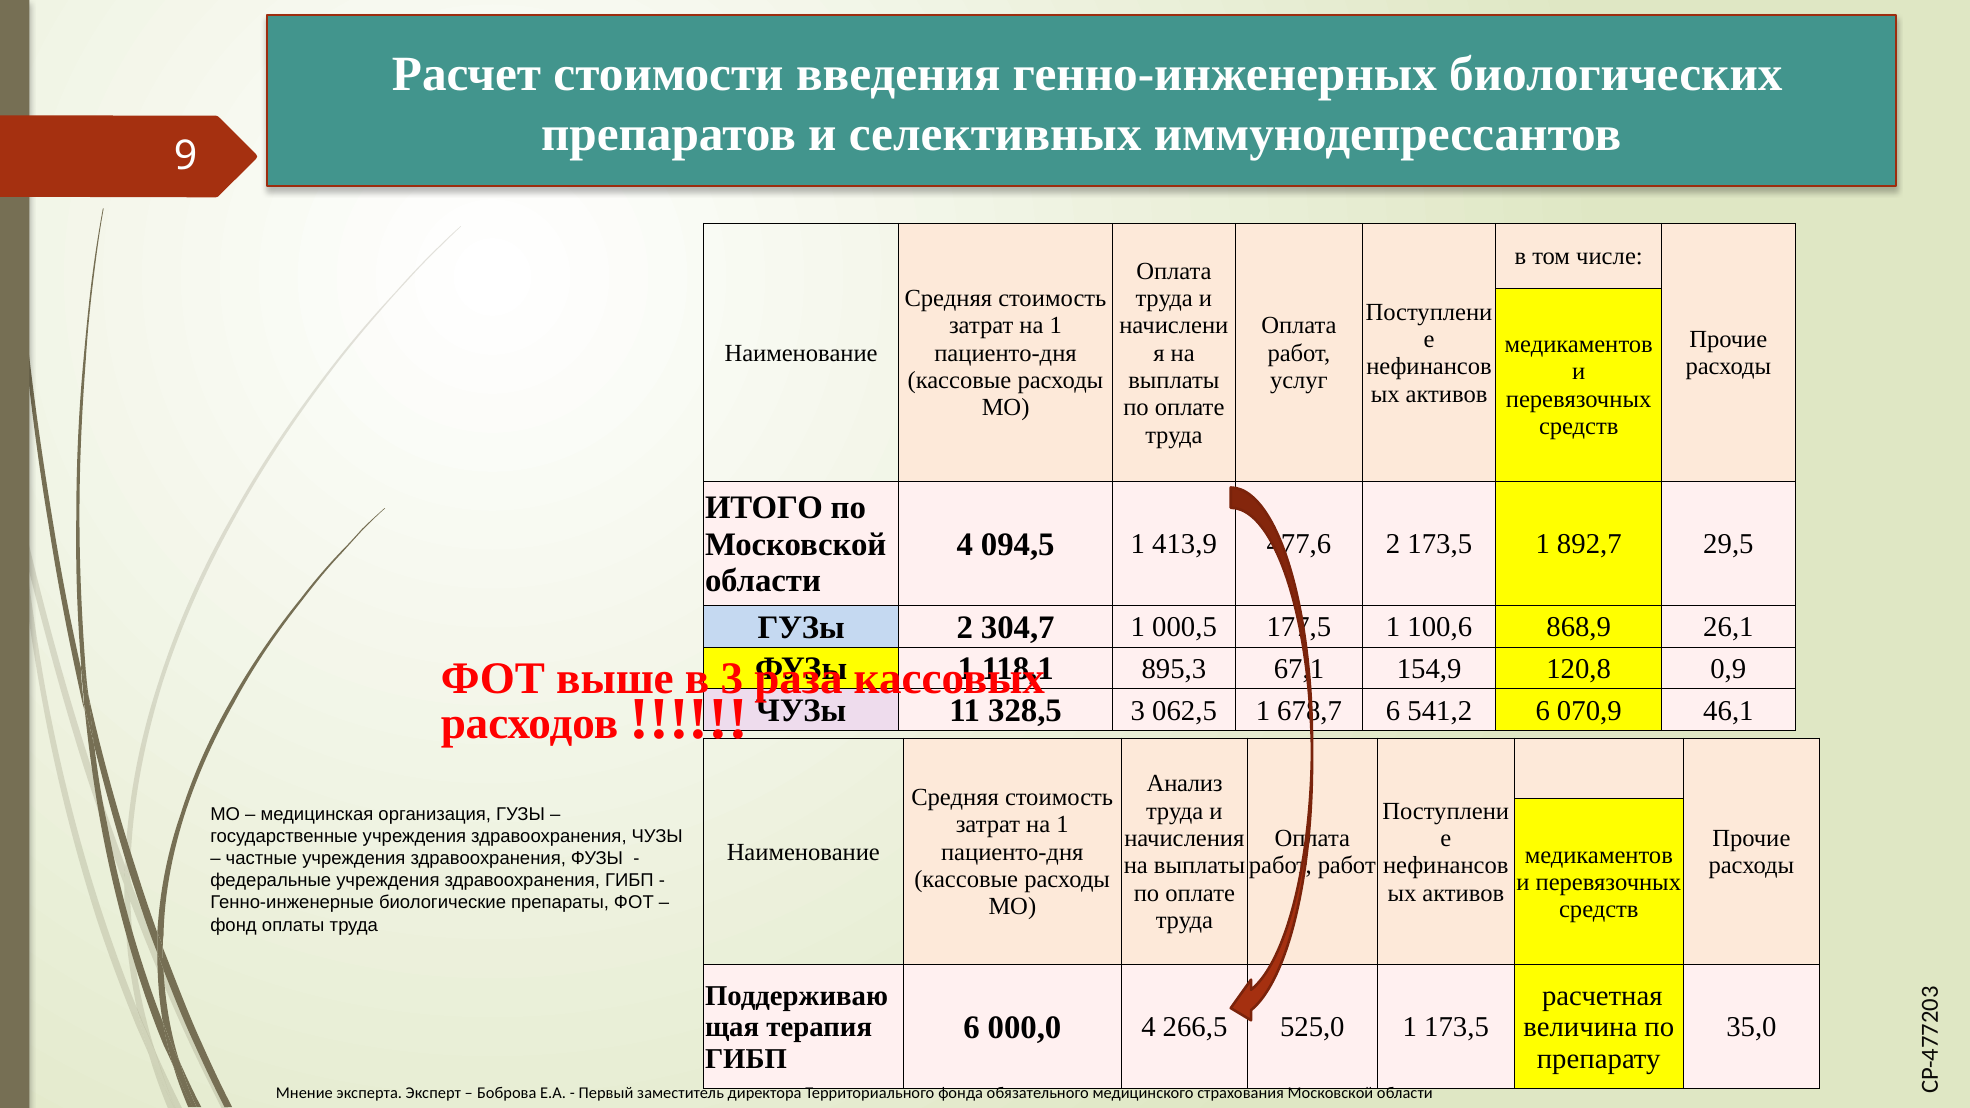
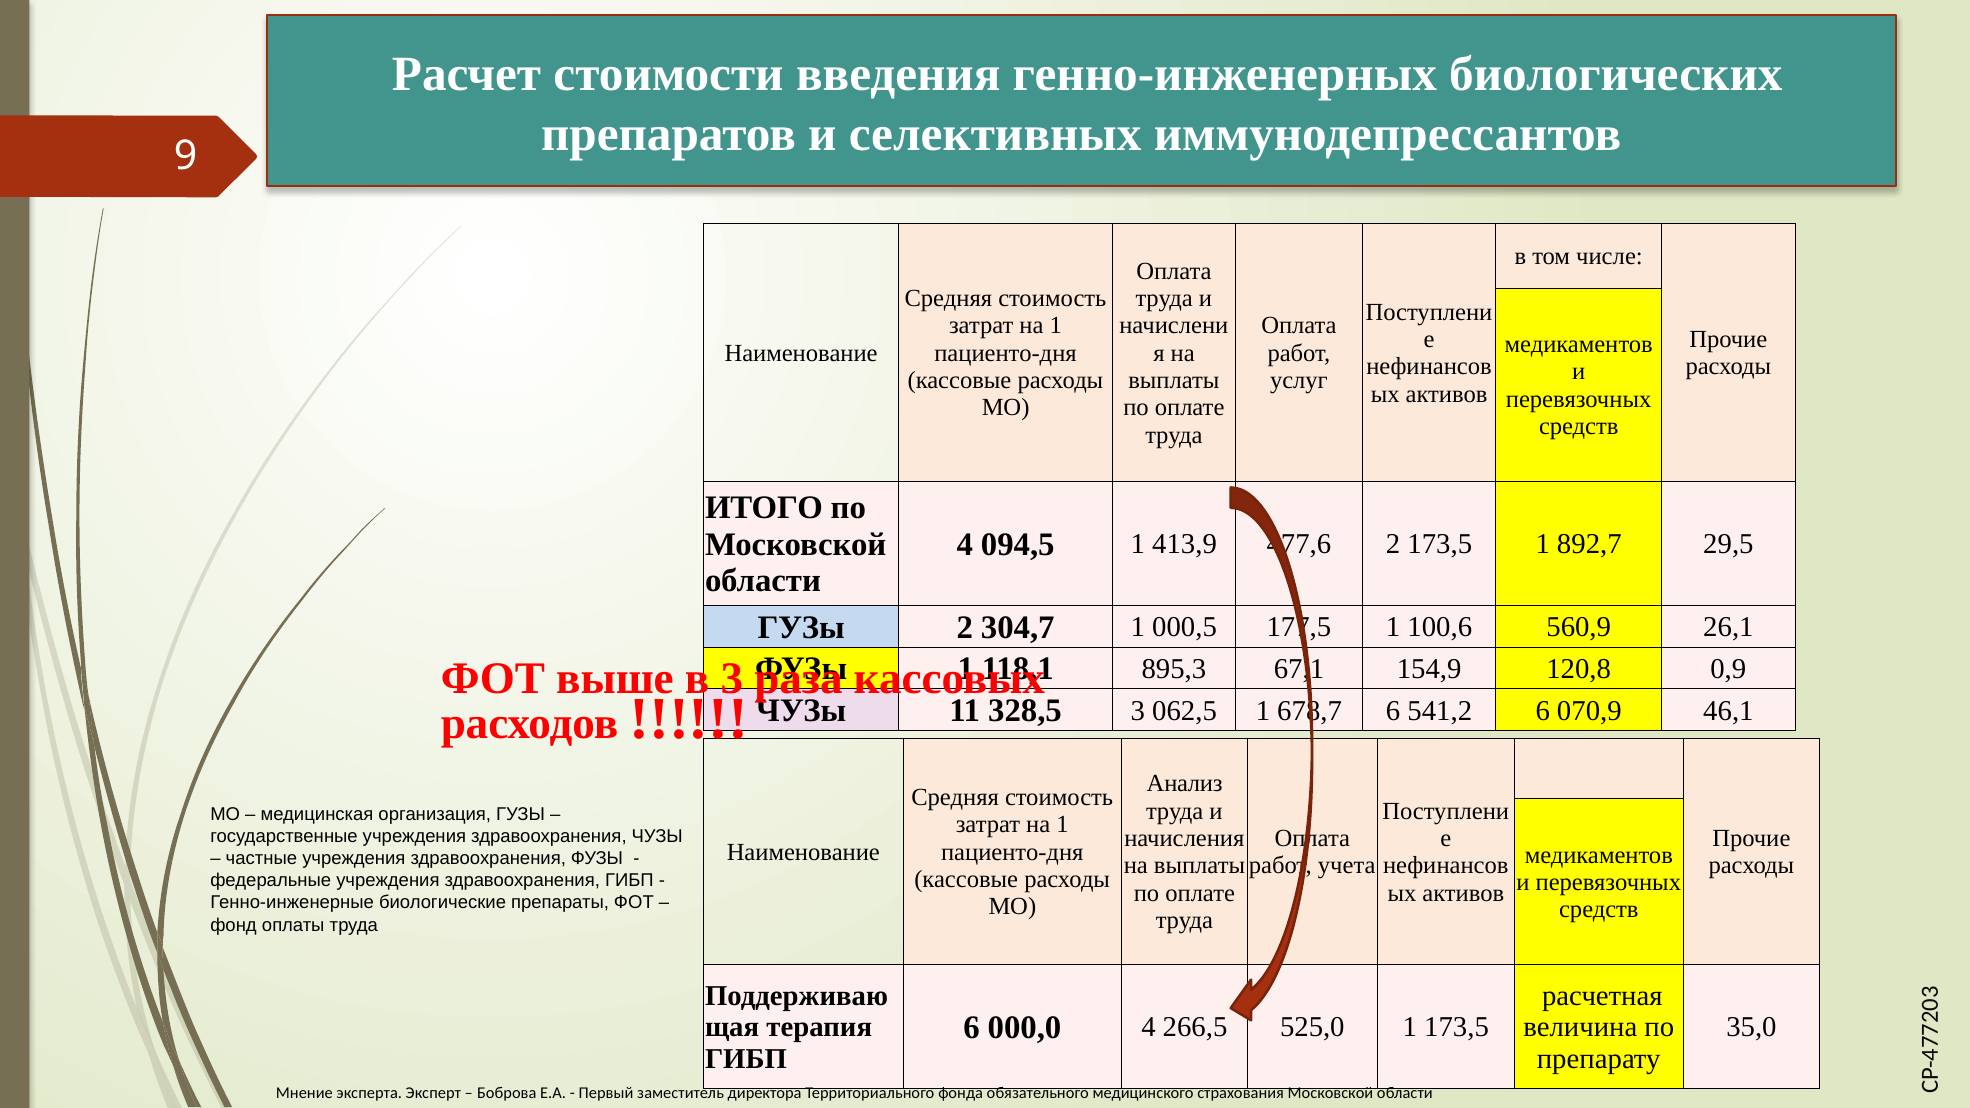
868,9: 868,9 -> 560,9
работ at (1347, 866): работ -> учета
